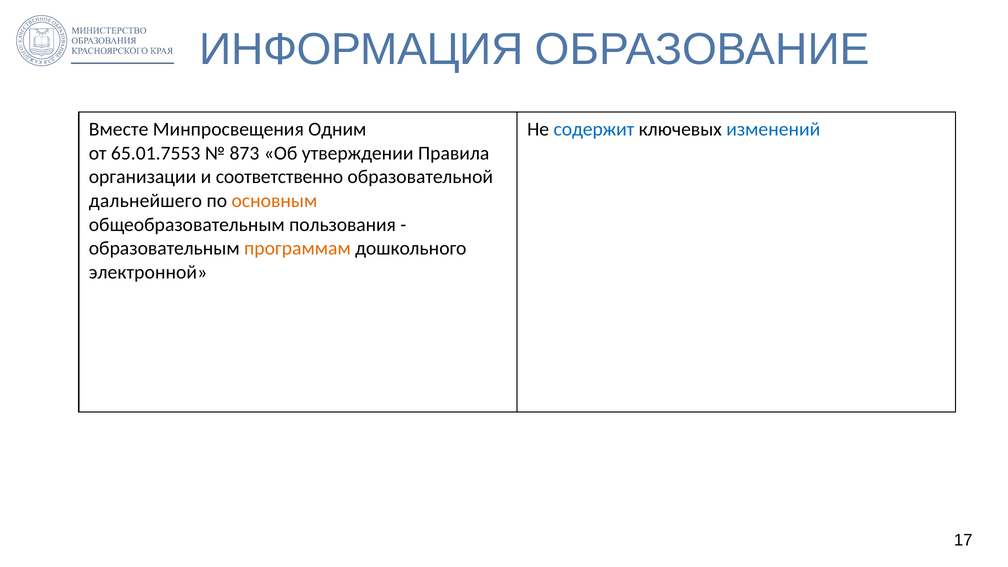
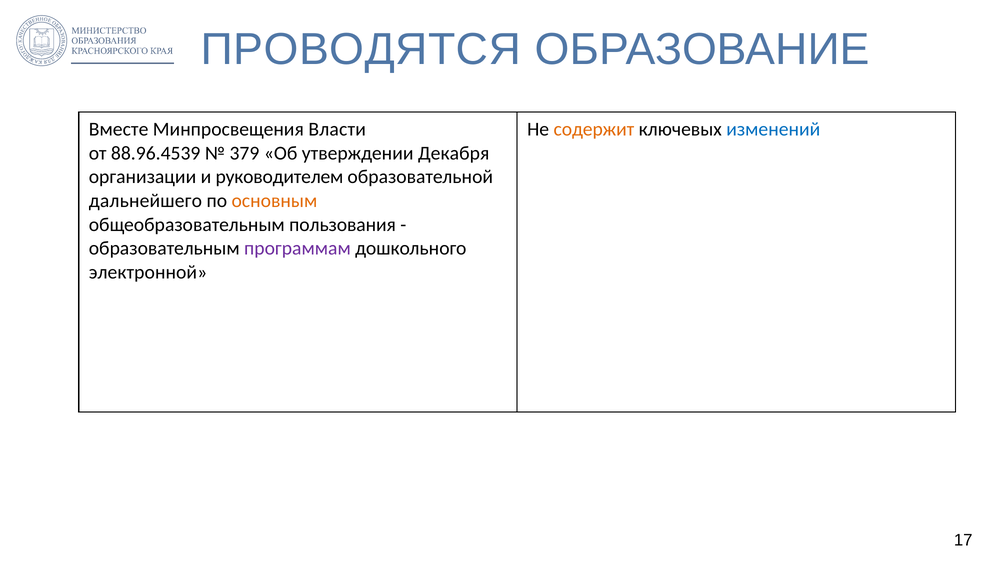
ИНФОРМАЦИЯ: ИНФОРМАЦИЯ -> ПРОВОДЯТСЯ
Одним: Одним -> Власти
содержит colour: blue -> orange
65.01.7553: 65.01.7553 -> 88.96.4539
873: 873 -> 379
Правила: Правила -> Декабря
соответственно: соответственно -> руководителем
программам colour: orange -> purple
